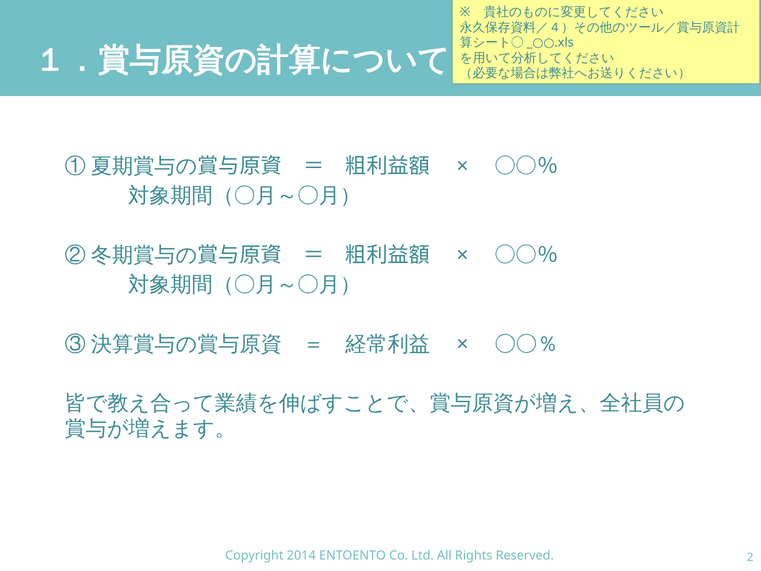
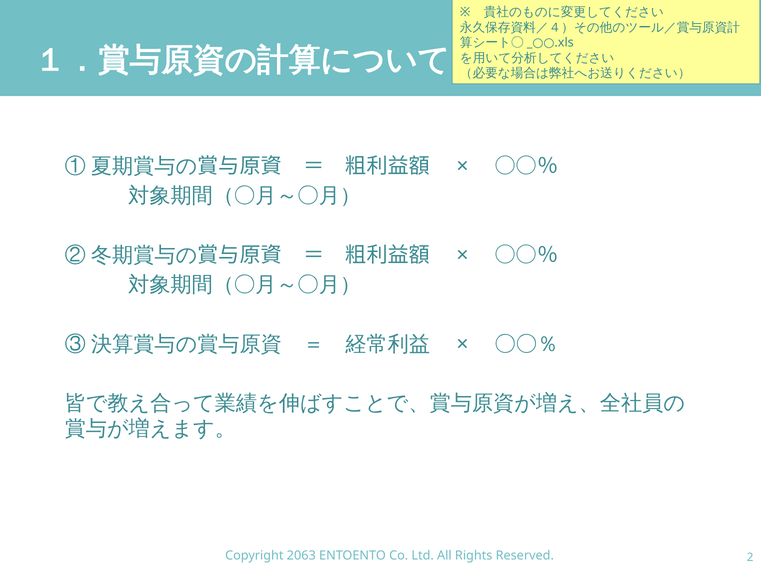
2014: 2014 -> 2063
